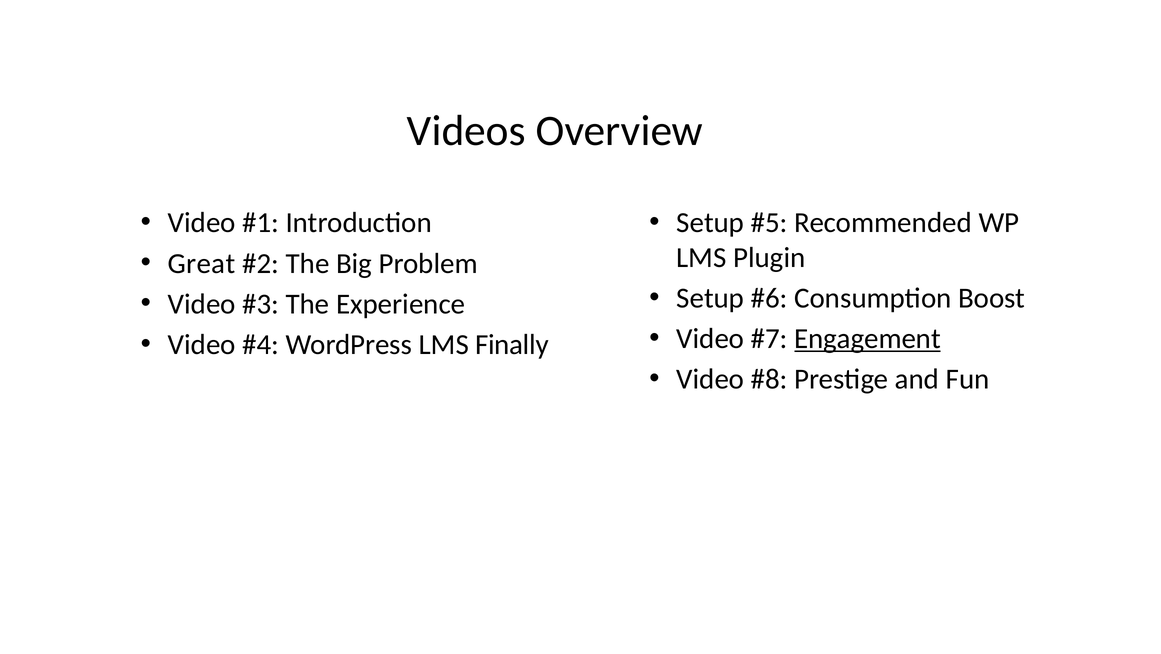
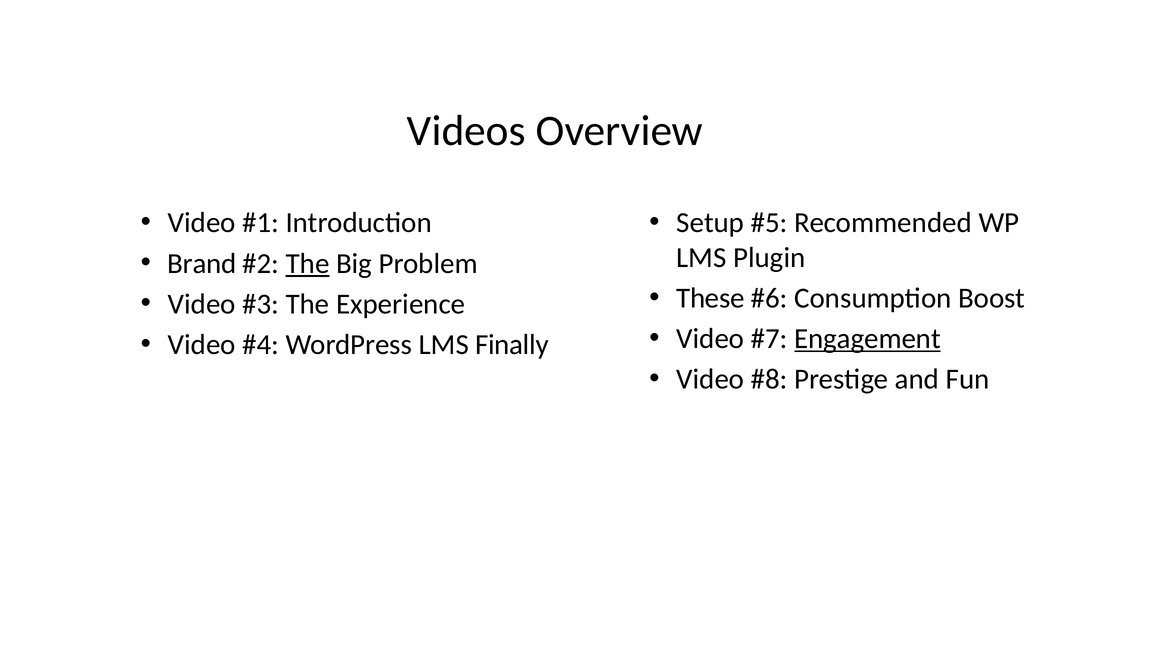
Great: Great -> Brand
The at (308, 263) underline: none -> present
Setup at (710, 298): Setup -> These
